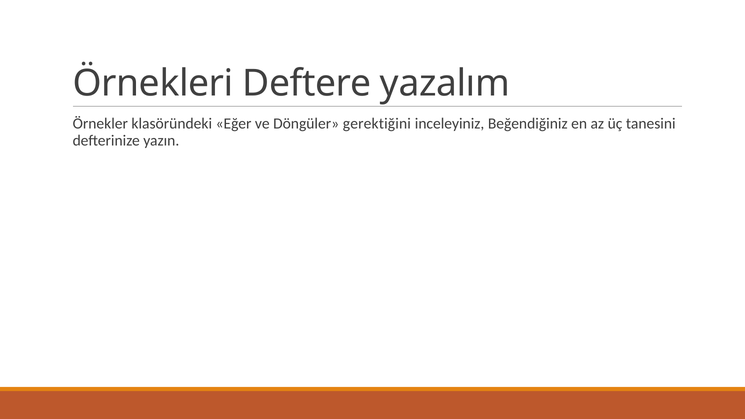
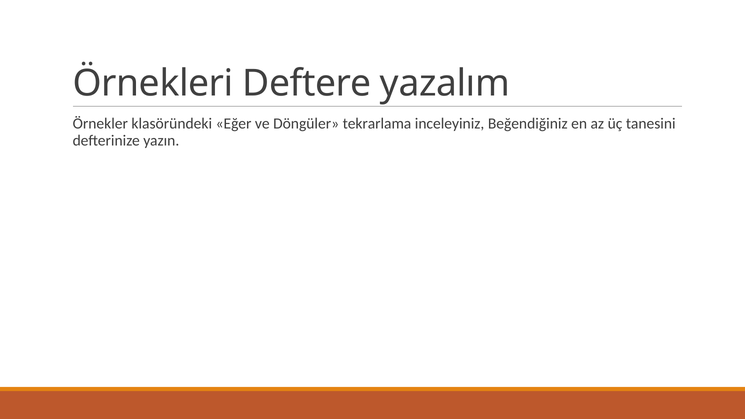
gerektiğini: gerektiğini -> tekrarlama
